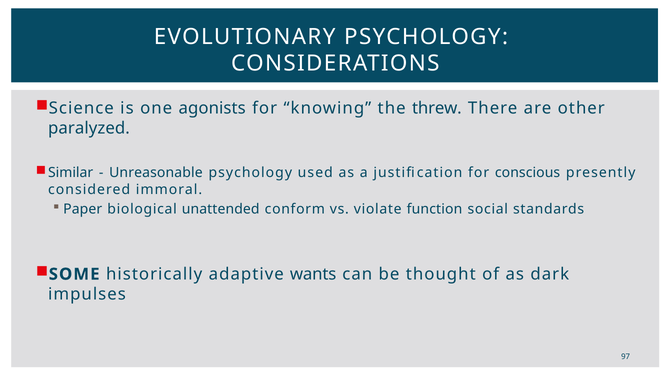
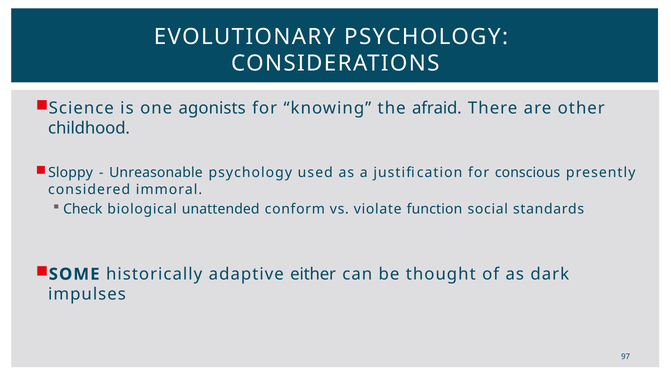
threw: threw -> afraid
paralyzed: paralyzed -> childhood
Similar: Similar -> Sloppy
Paper: Paper -> Check
wants: wants -> either
